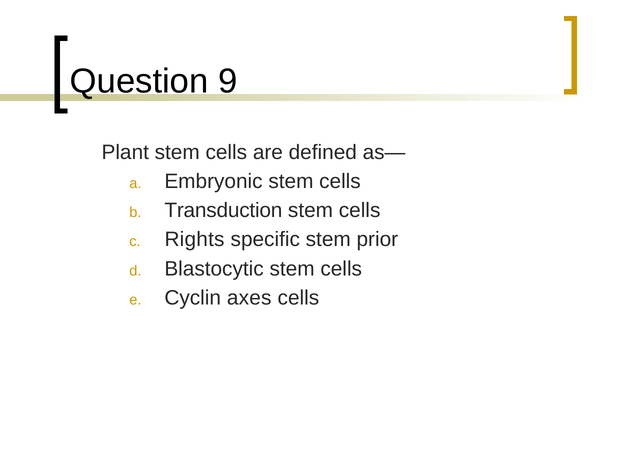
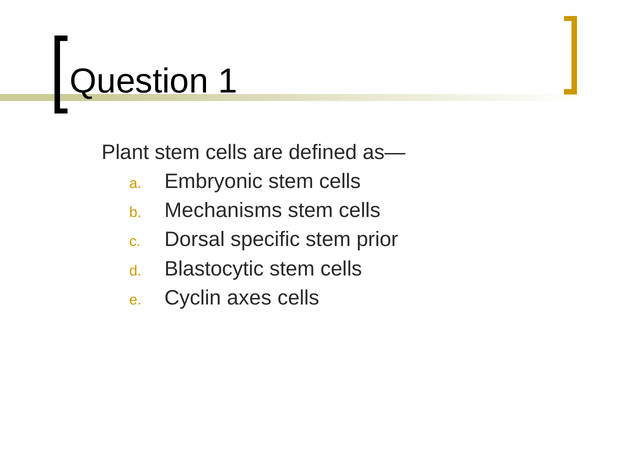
9: 9 -> 1
Transduction: Transduction -> Mechanisms
Rights: Rights -> Dorsal
